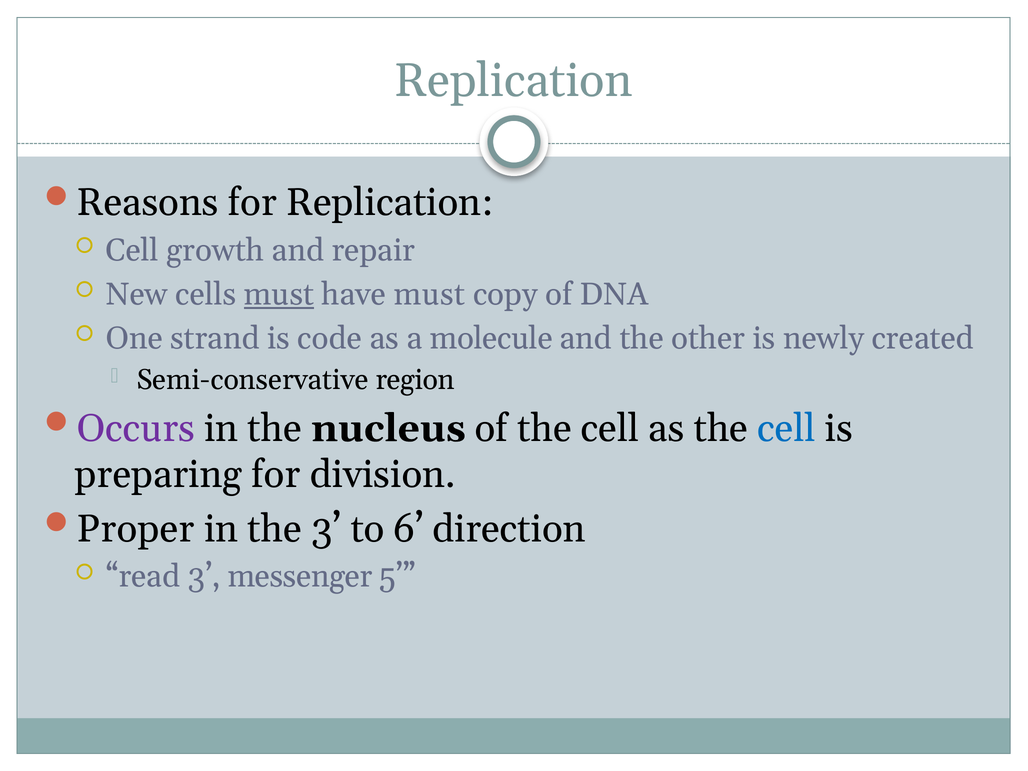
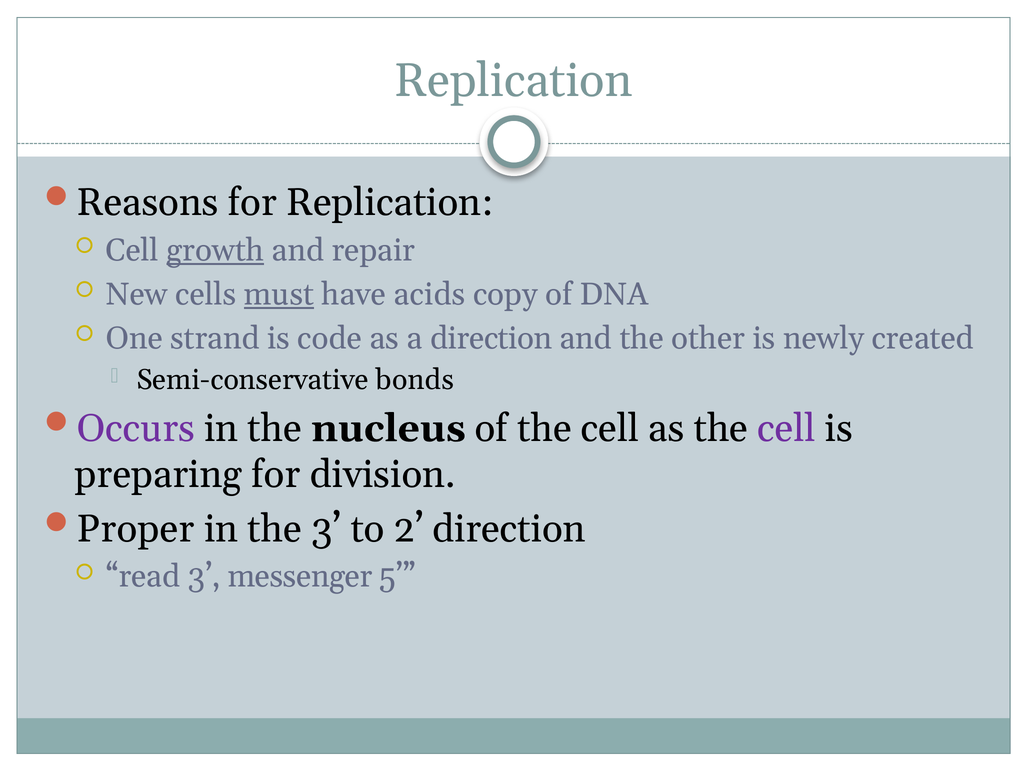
growth underline: none -> present
have must: must -> acids
a molecule: molecule -> direction
region: region -> bonds
cell at (786, 428) colour: blue -> purple
6: 6 -> 2
